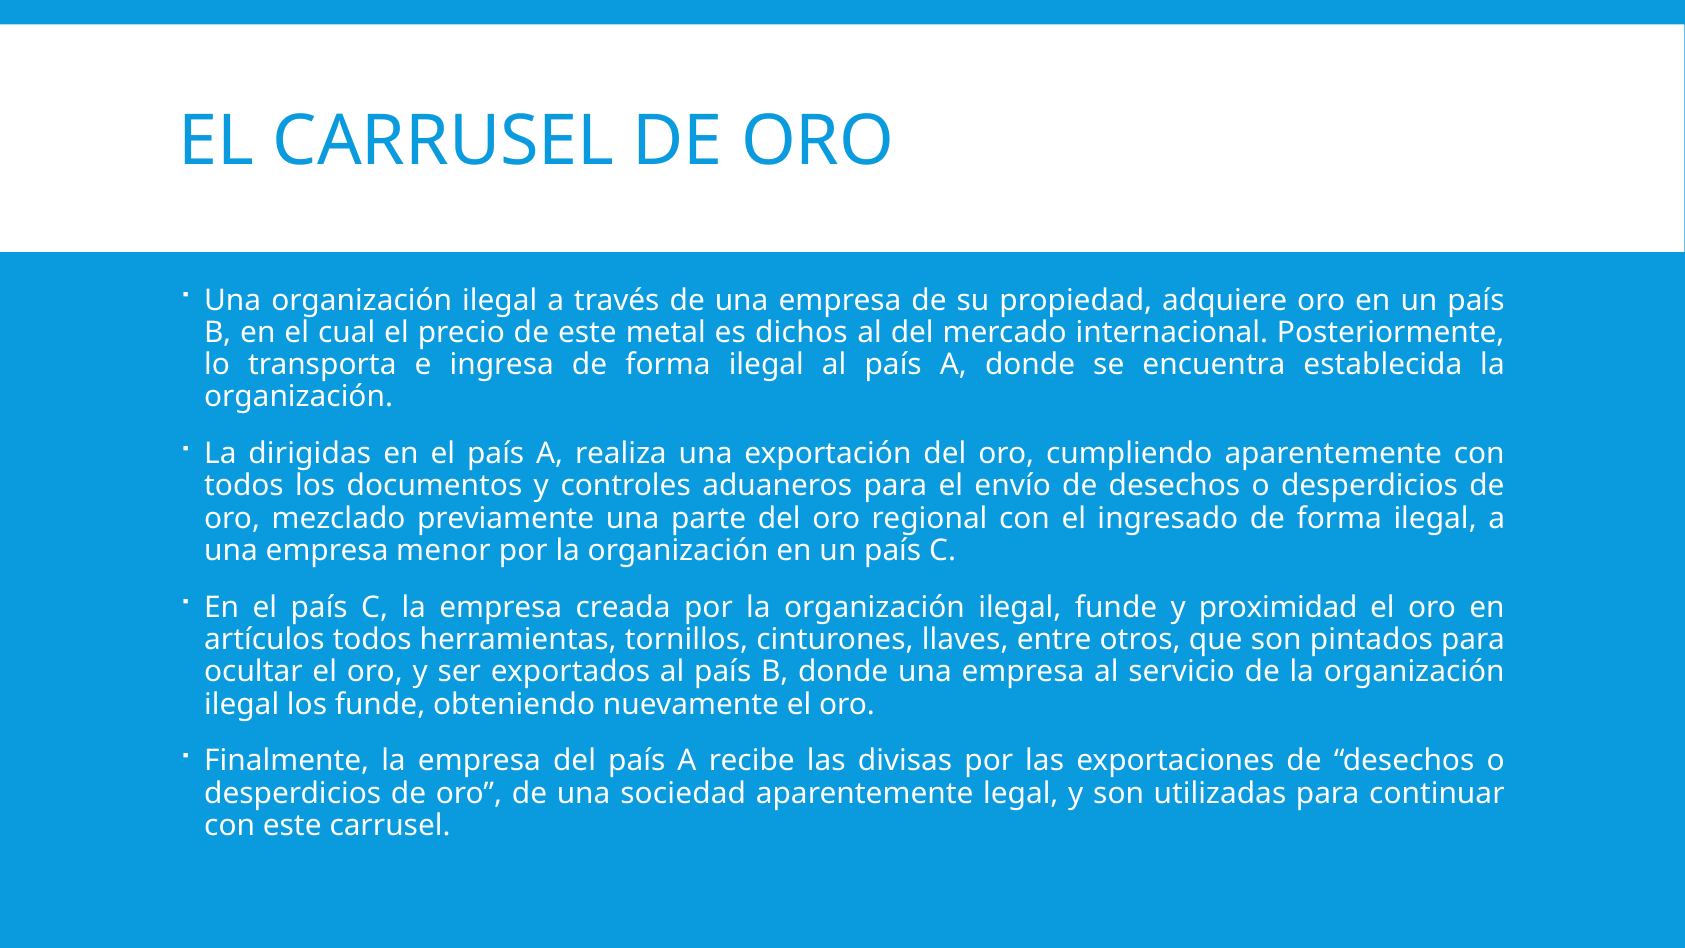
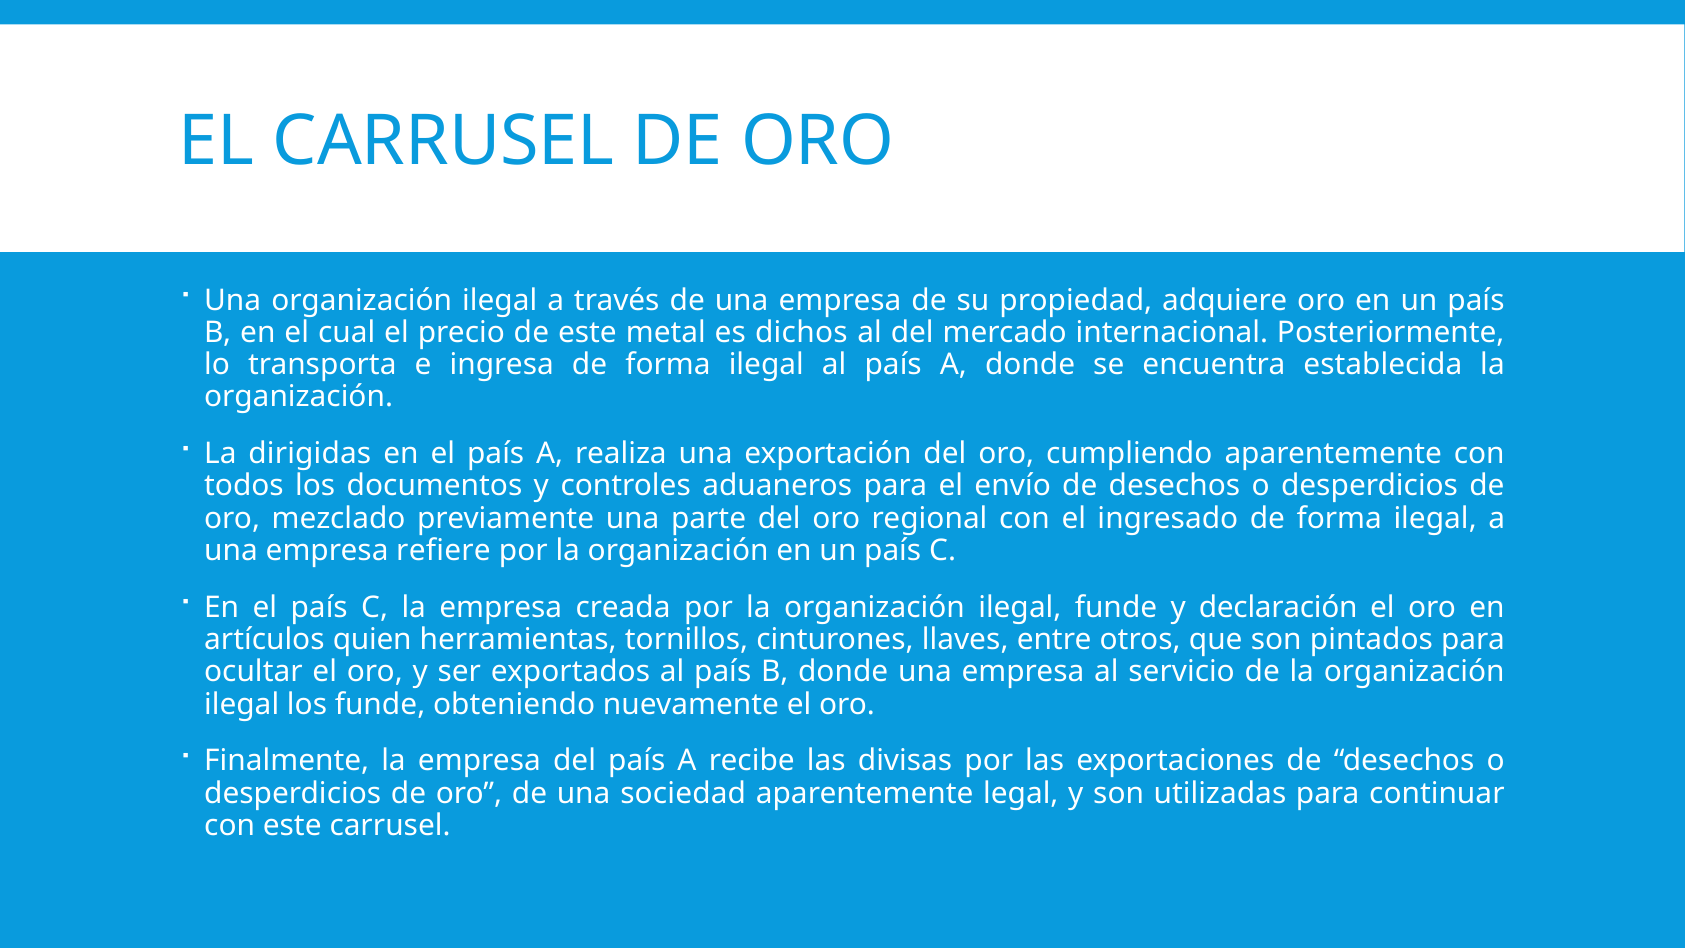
menor: menor -> refiere
proximidad: proximidad -> declaración
artículos todos: todos -> quien
